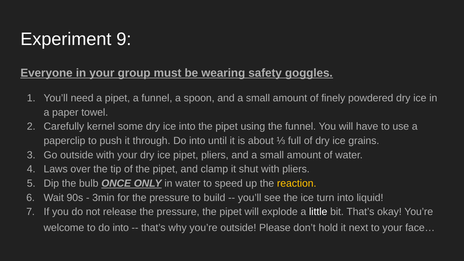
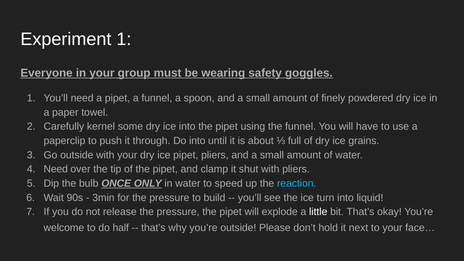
Experiment 9: 9 -> 1
Laws at (56, 169): Laws -> Need
reaction colour: yellow -> light blue
to do into: into -> half
